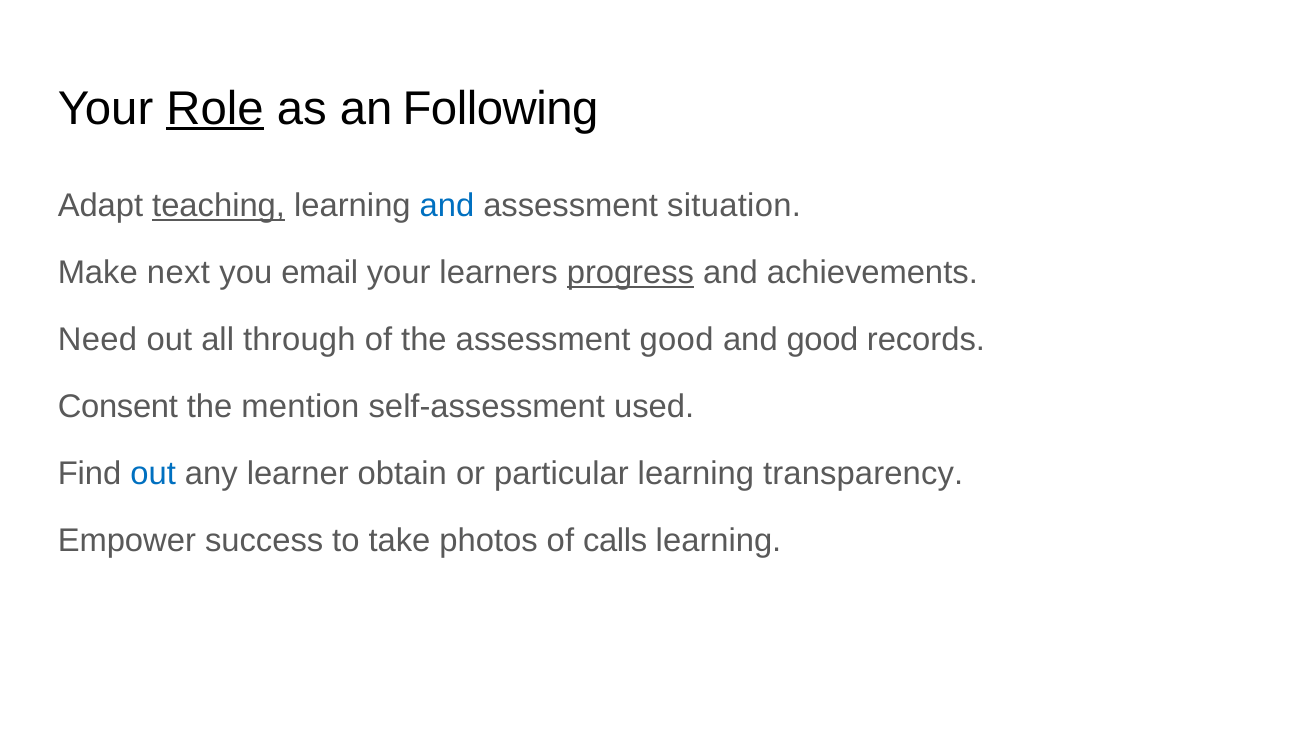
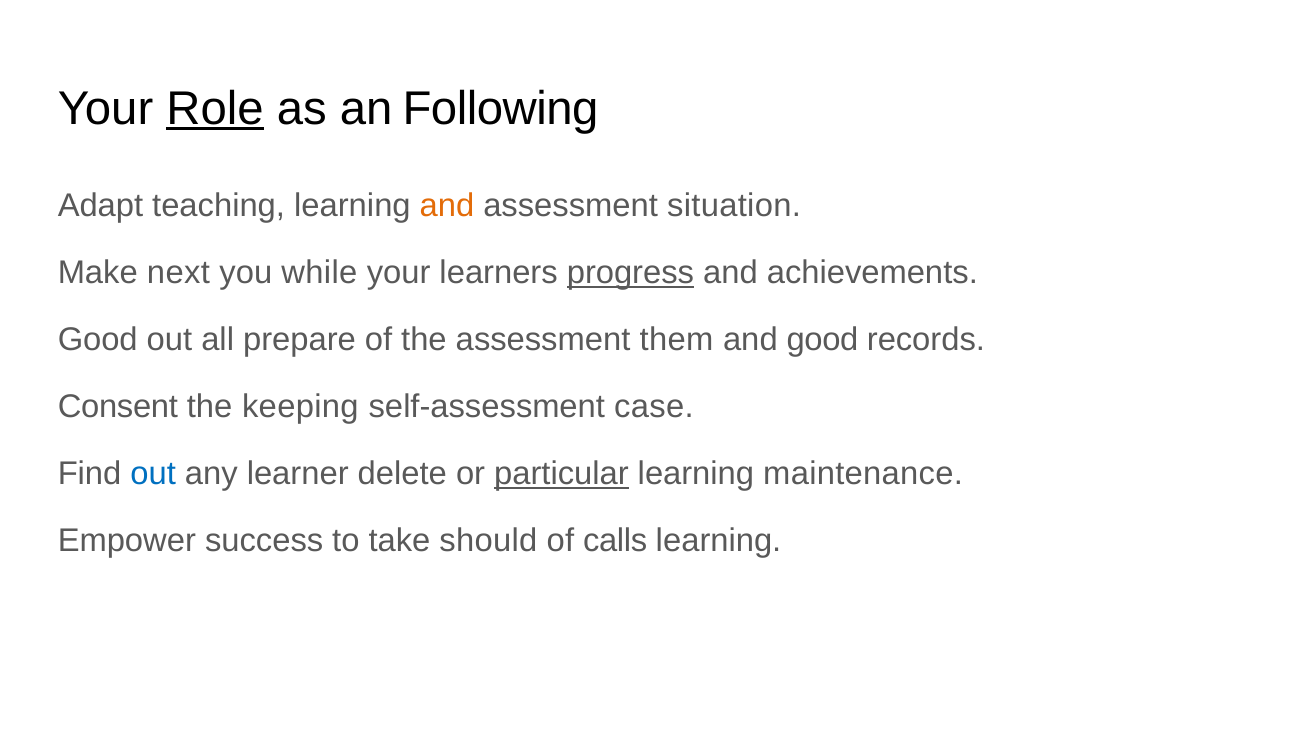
teaching underline: present -> none
and at (447, 206) colour: blue -> orange
email: email -> while
Need at (98, 340): Need -> Good
through: through -> prepare
assessment good: good -> them
mention: mention -> keeping
used: used -> case
obtain: obtain -> delete
particular underline: none -> present
transparency: transparency -> maintenance
photos: photos -> should
